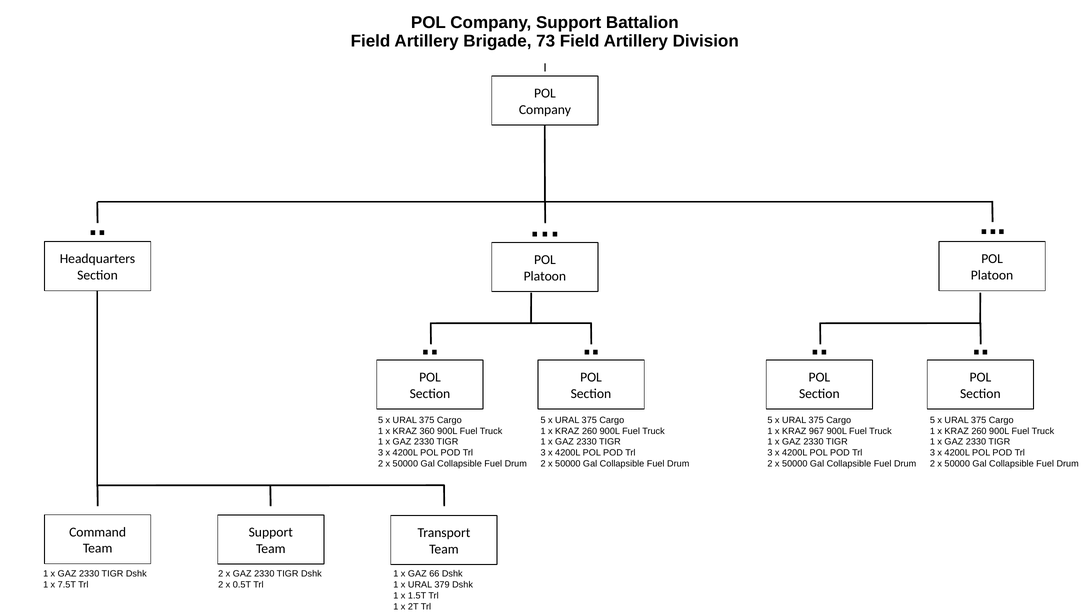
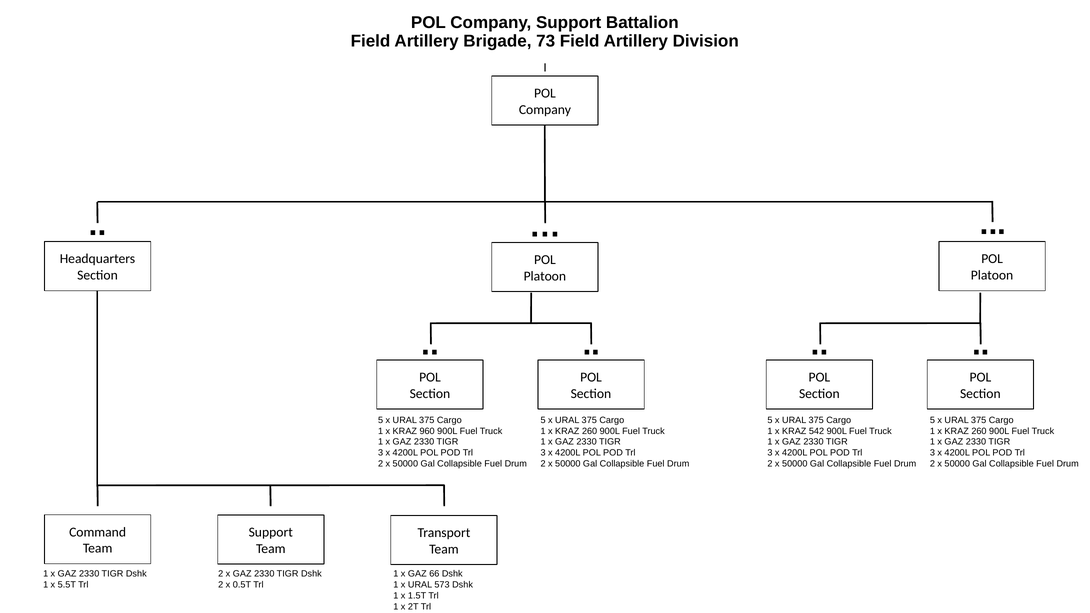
360: 360 -> 960
967: 967 -> 542
7.5T: 7.5T -> 5.5T
379: 379 -> 573
